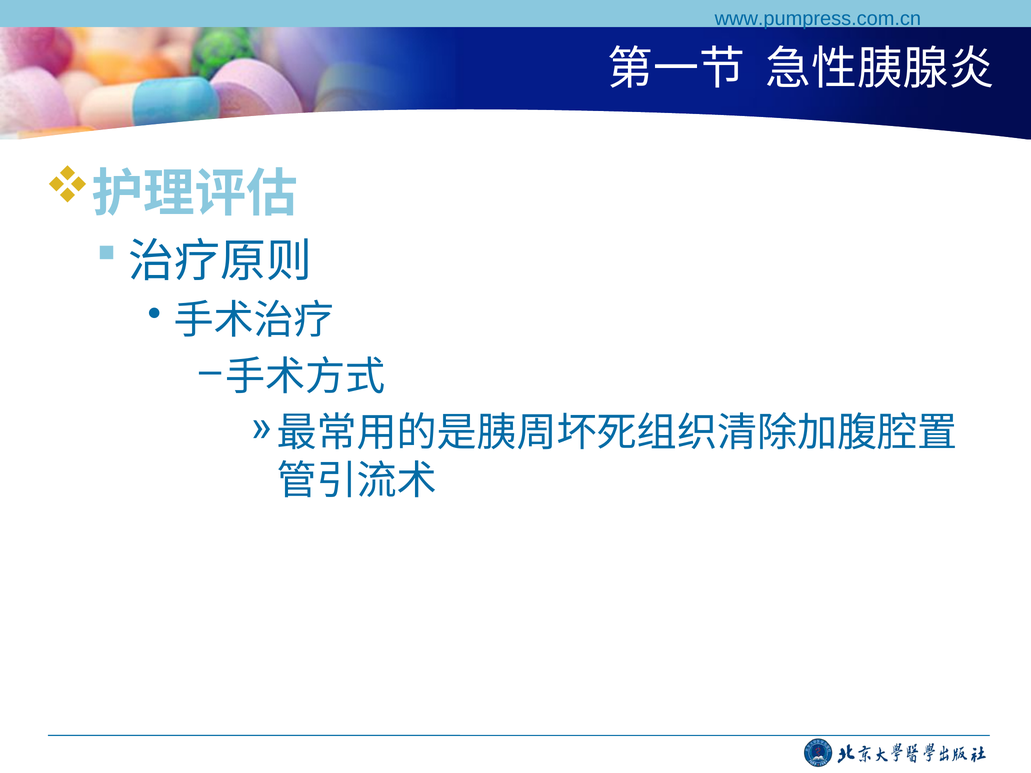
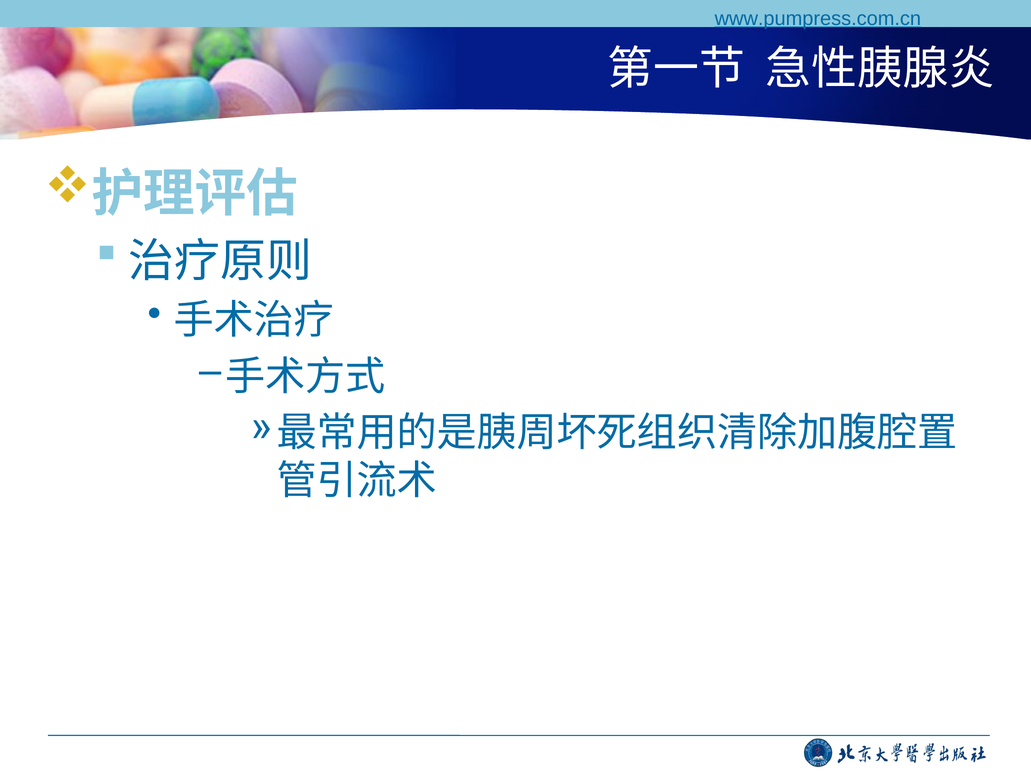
www.pumpress.com.cn underline: none -> present
